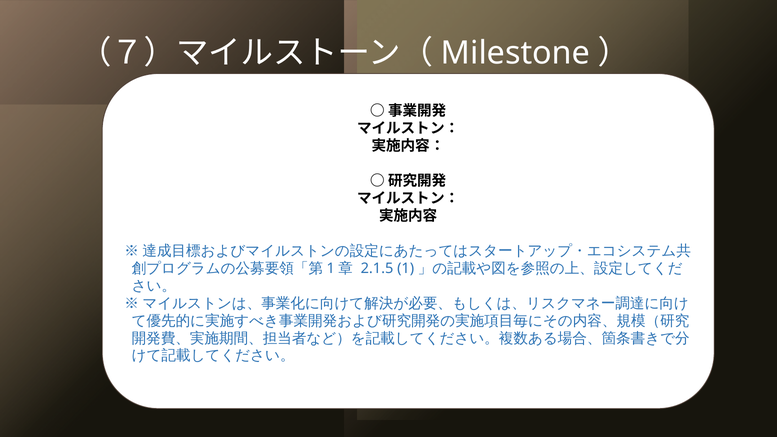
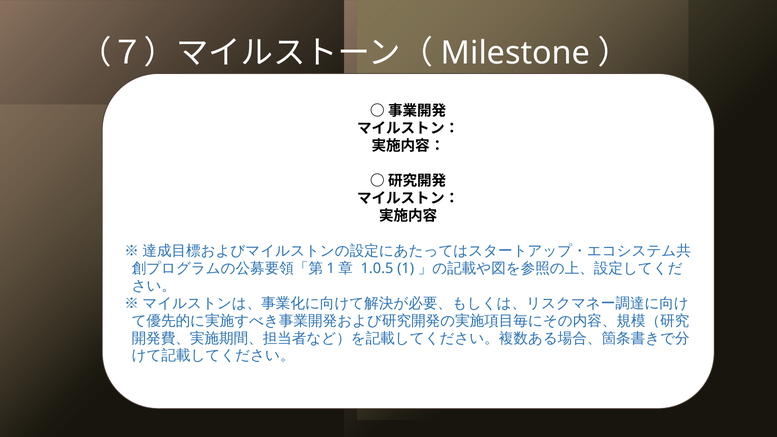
2.1.5: 2.1.5 -> 1.0.5
